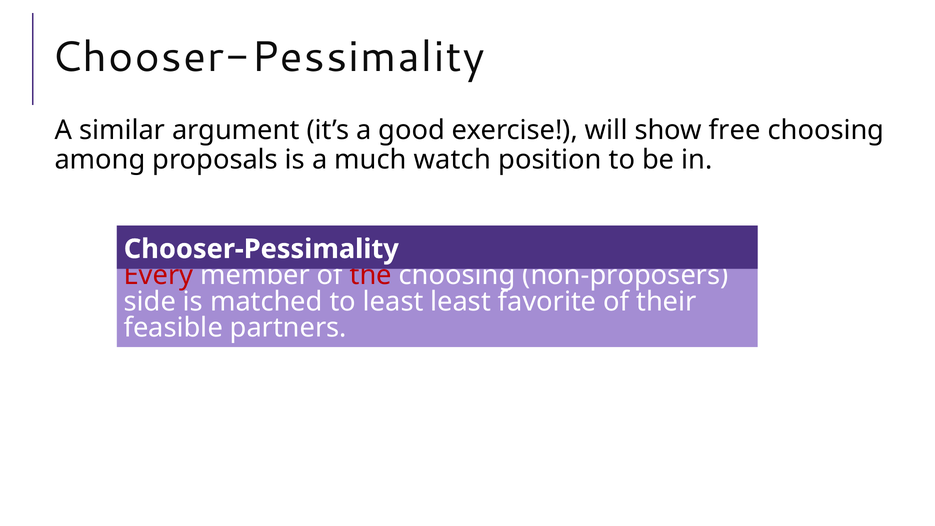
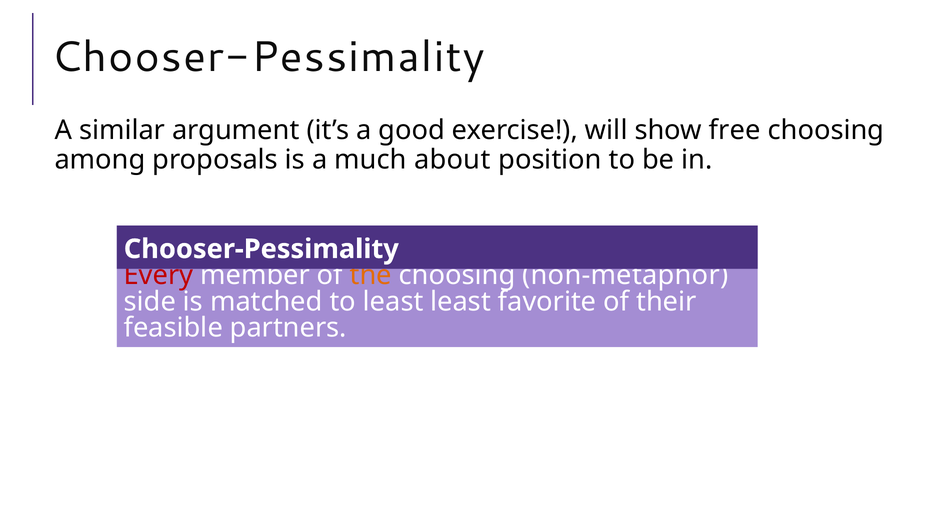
watch: watch -> about
the colour: red -> orange
non-proposers: non-proposers -> non-metaphor
